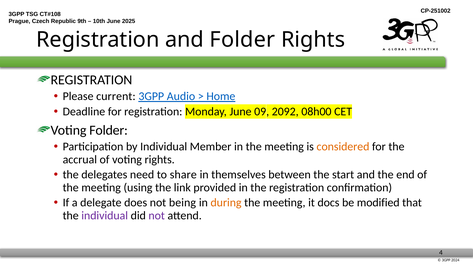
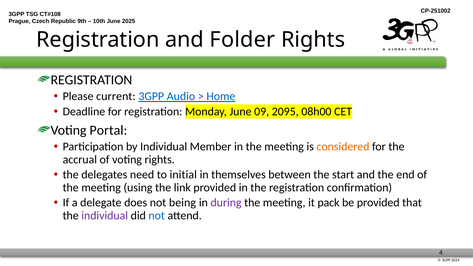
2092: 2092 -> 2095
Voting Folder: Folder -> Portal
share: share -> initial
during colour: orange -> purple
docs: docs -> pack
be modified: modified -> provided
not at (157, 216) colour: purple -> blue
